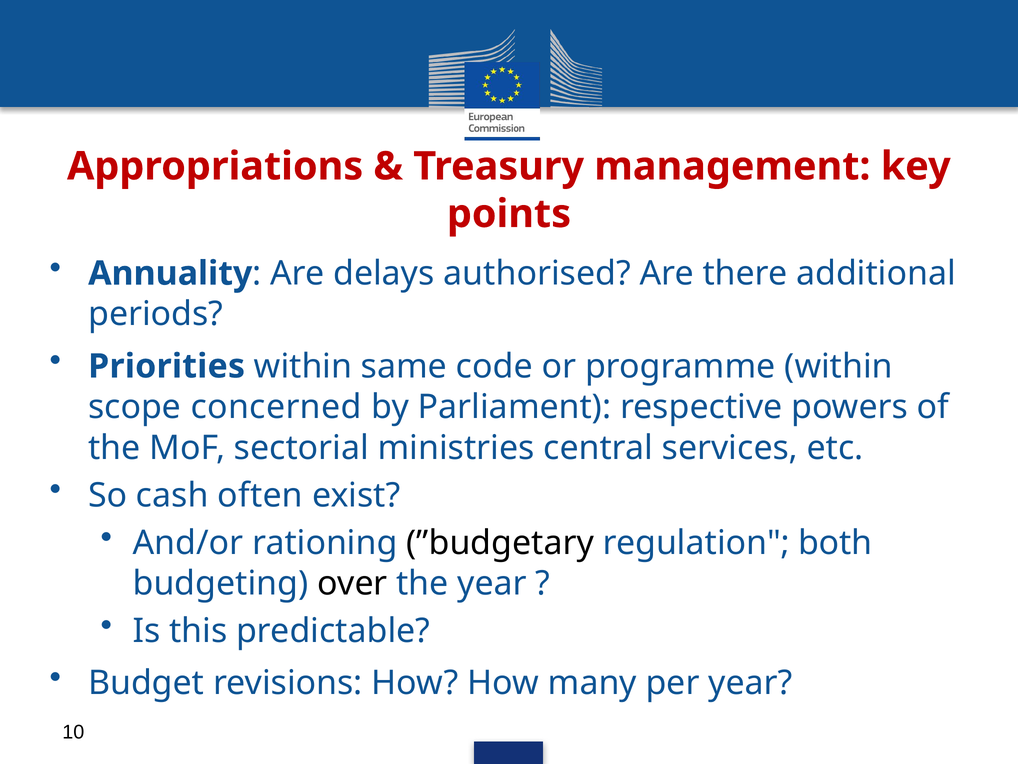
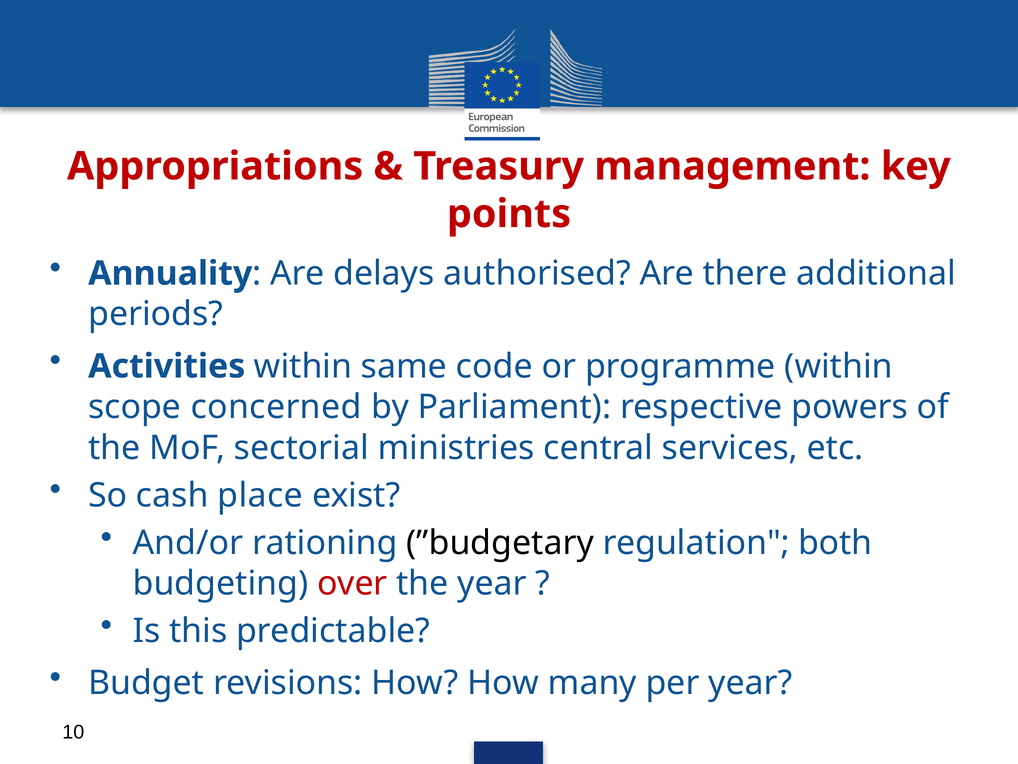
Priorities: Priorities -> Activities
often: often -> place
over colour: black -> red
